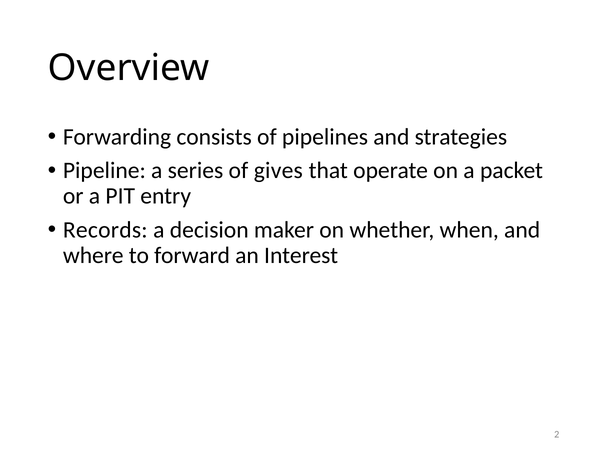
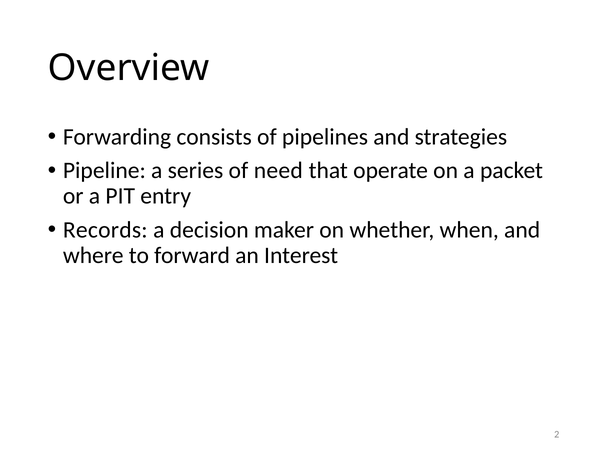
gives: gives -> need
